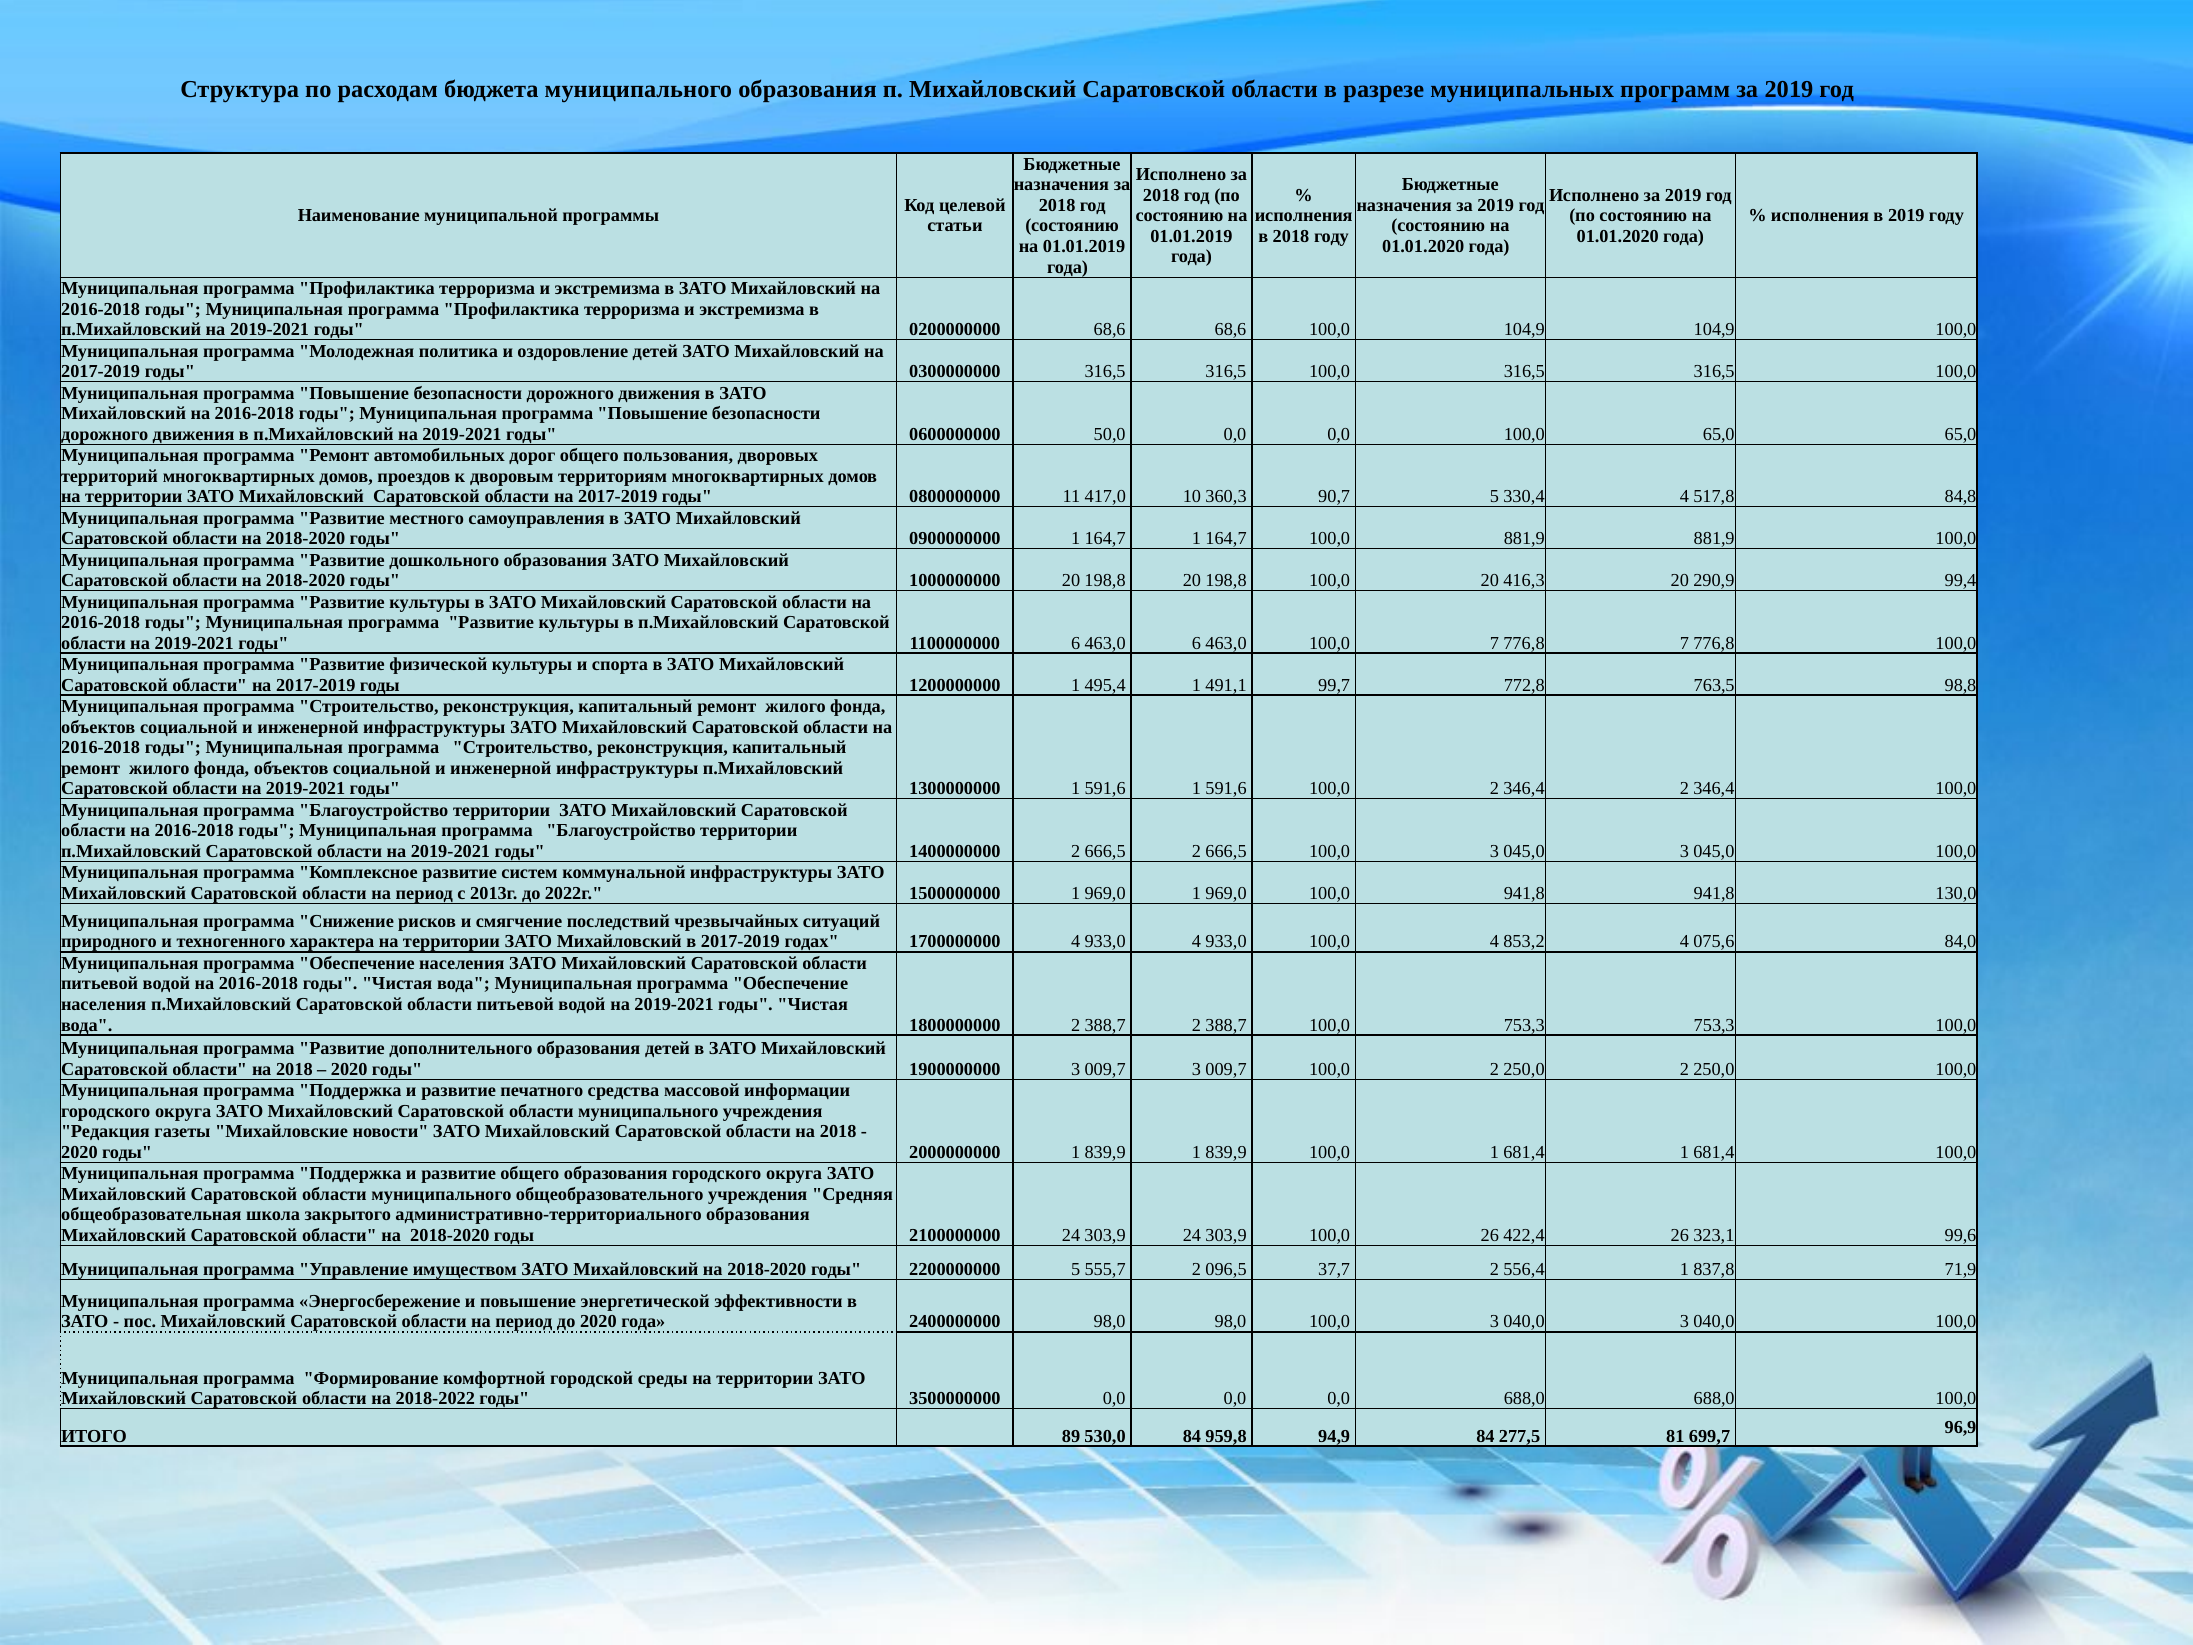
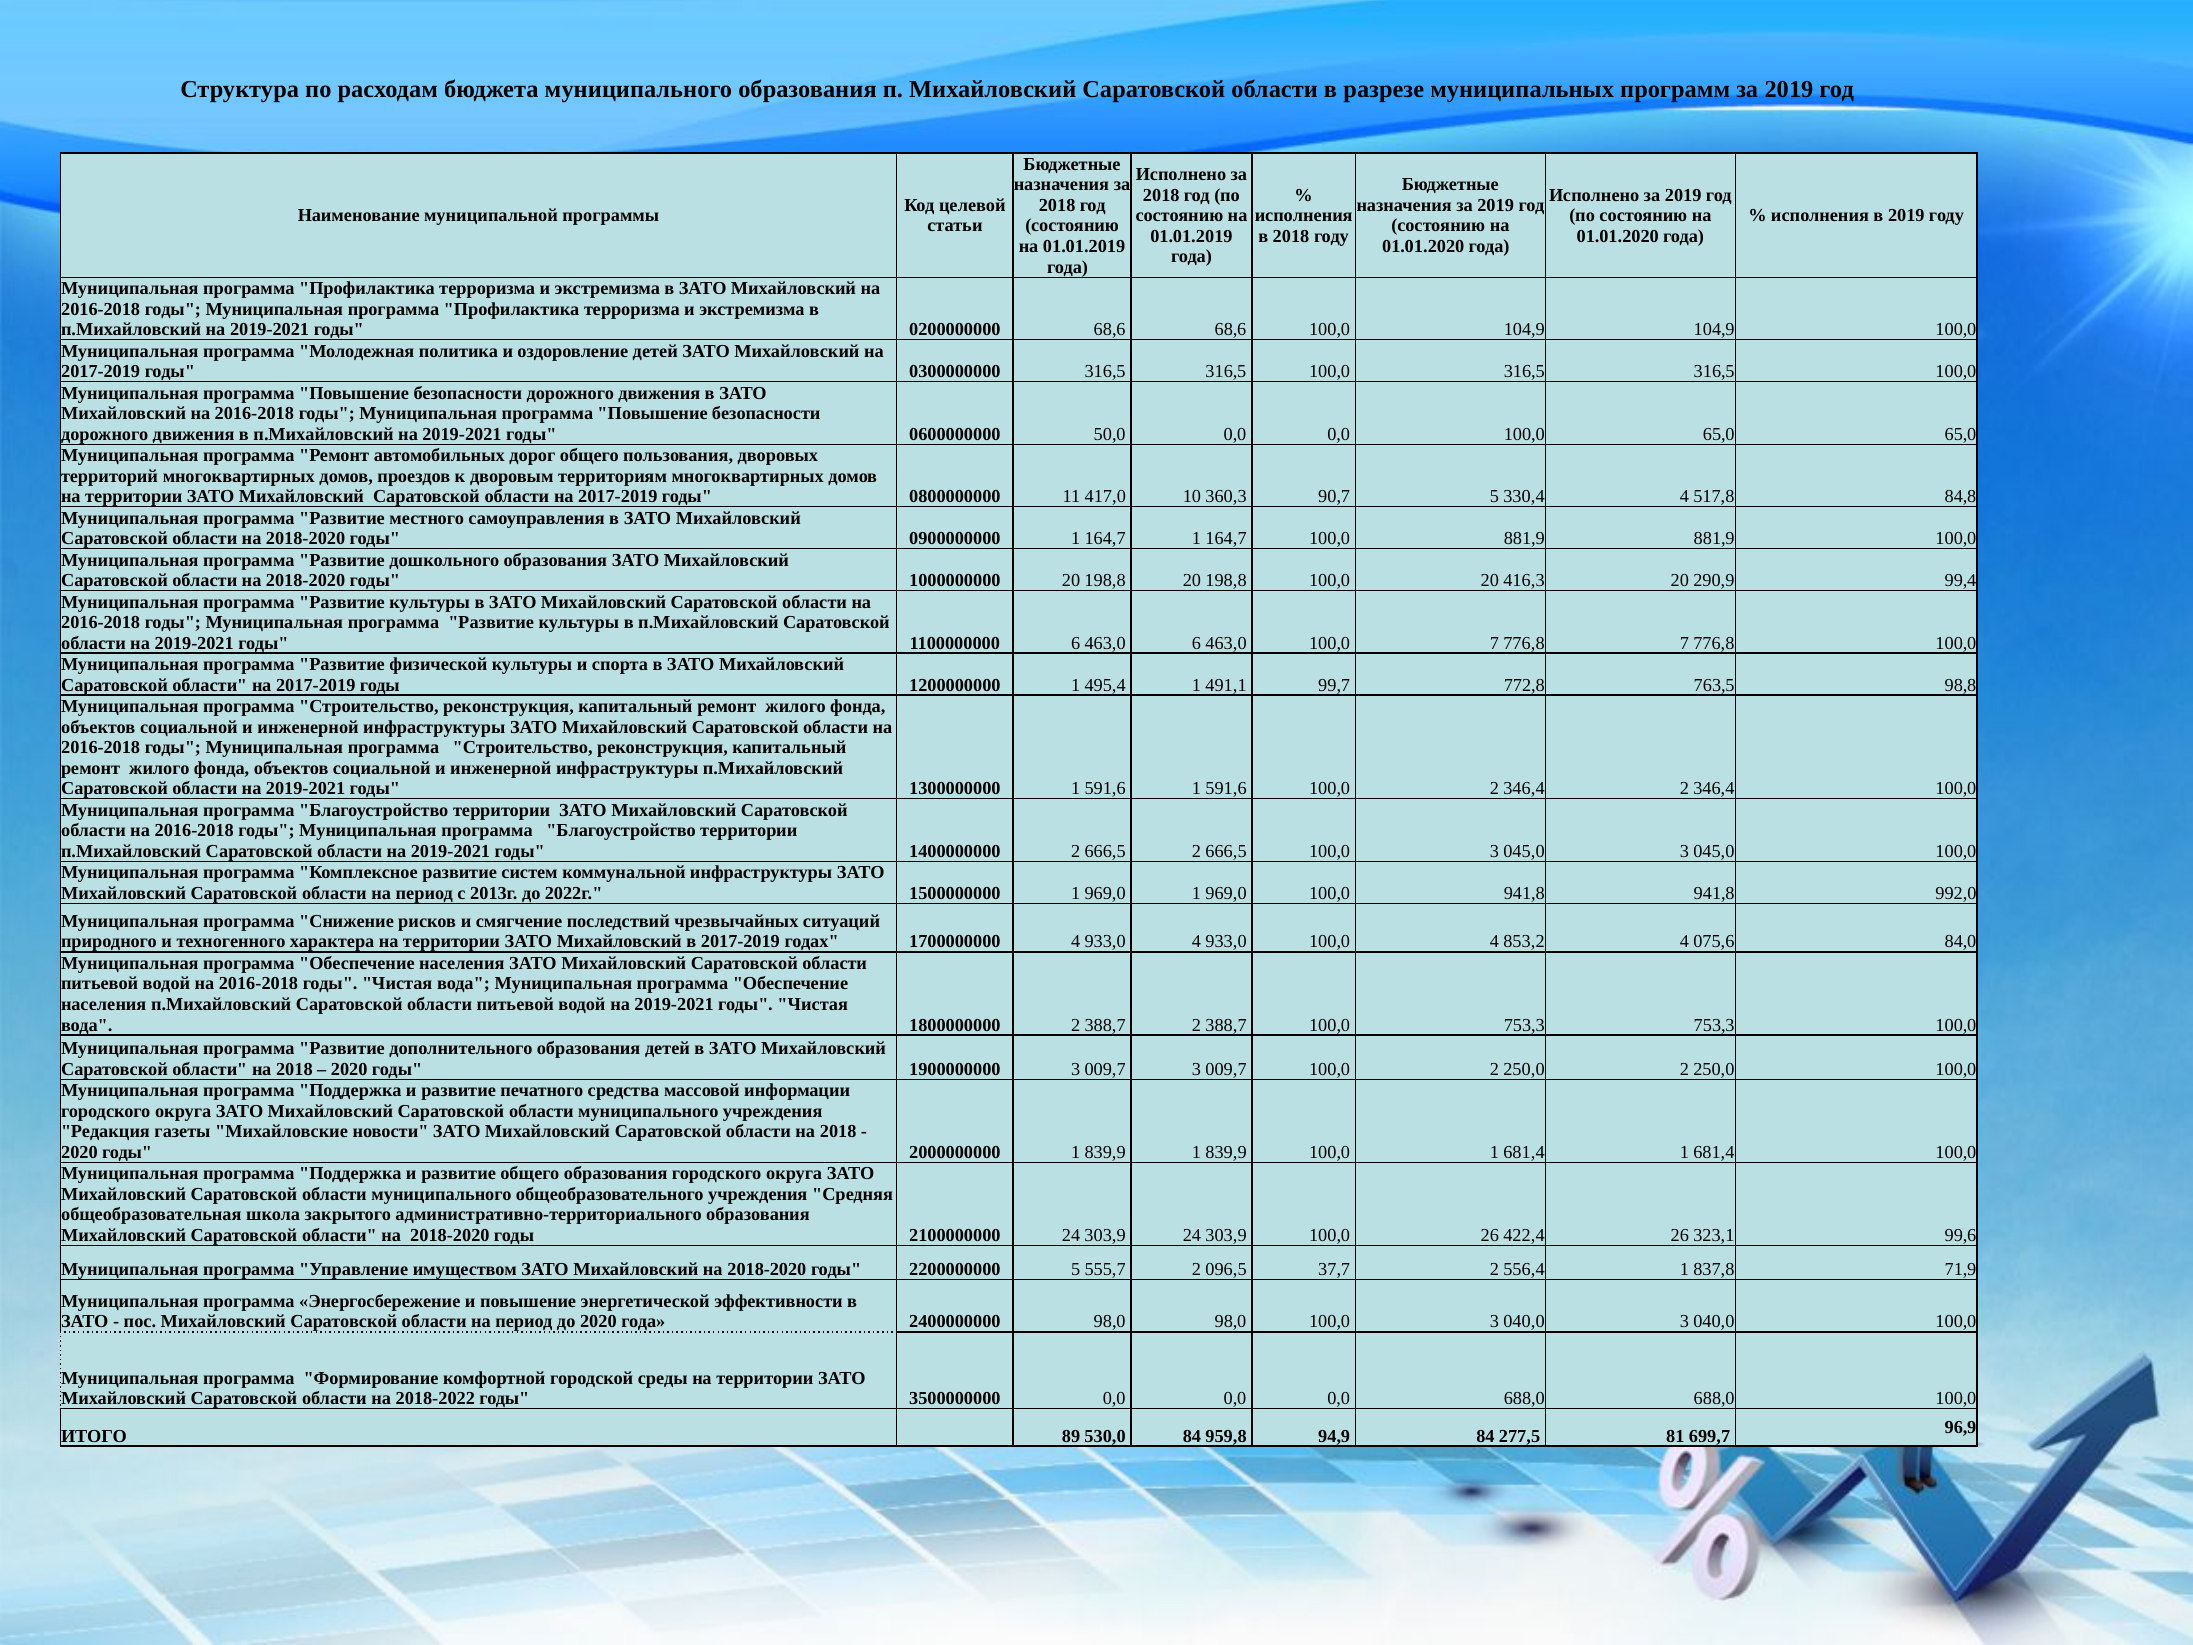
130,0: 130,0 -> 992,0
